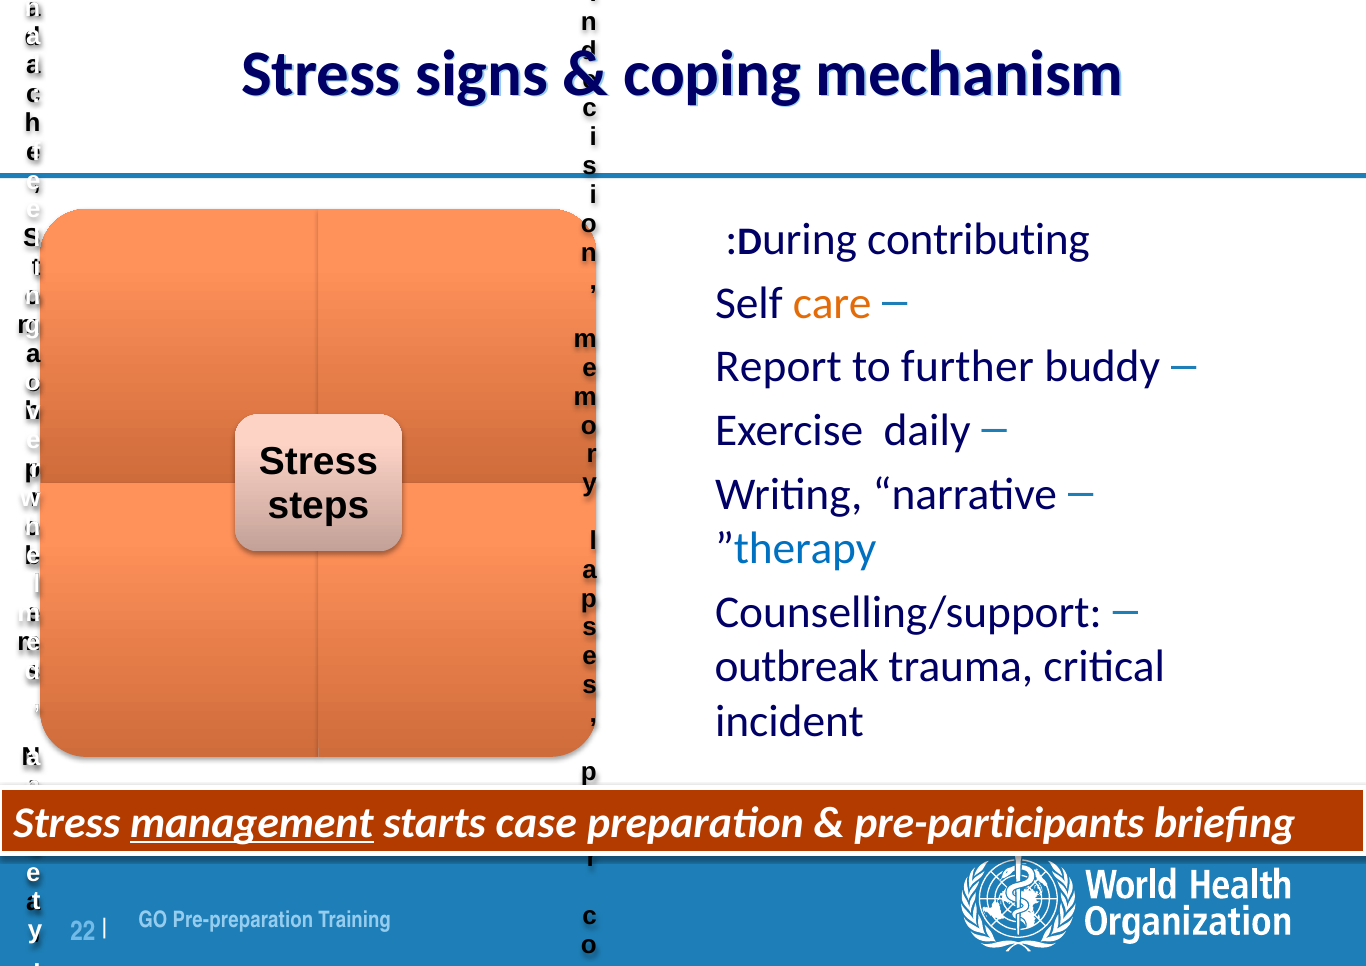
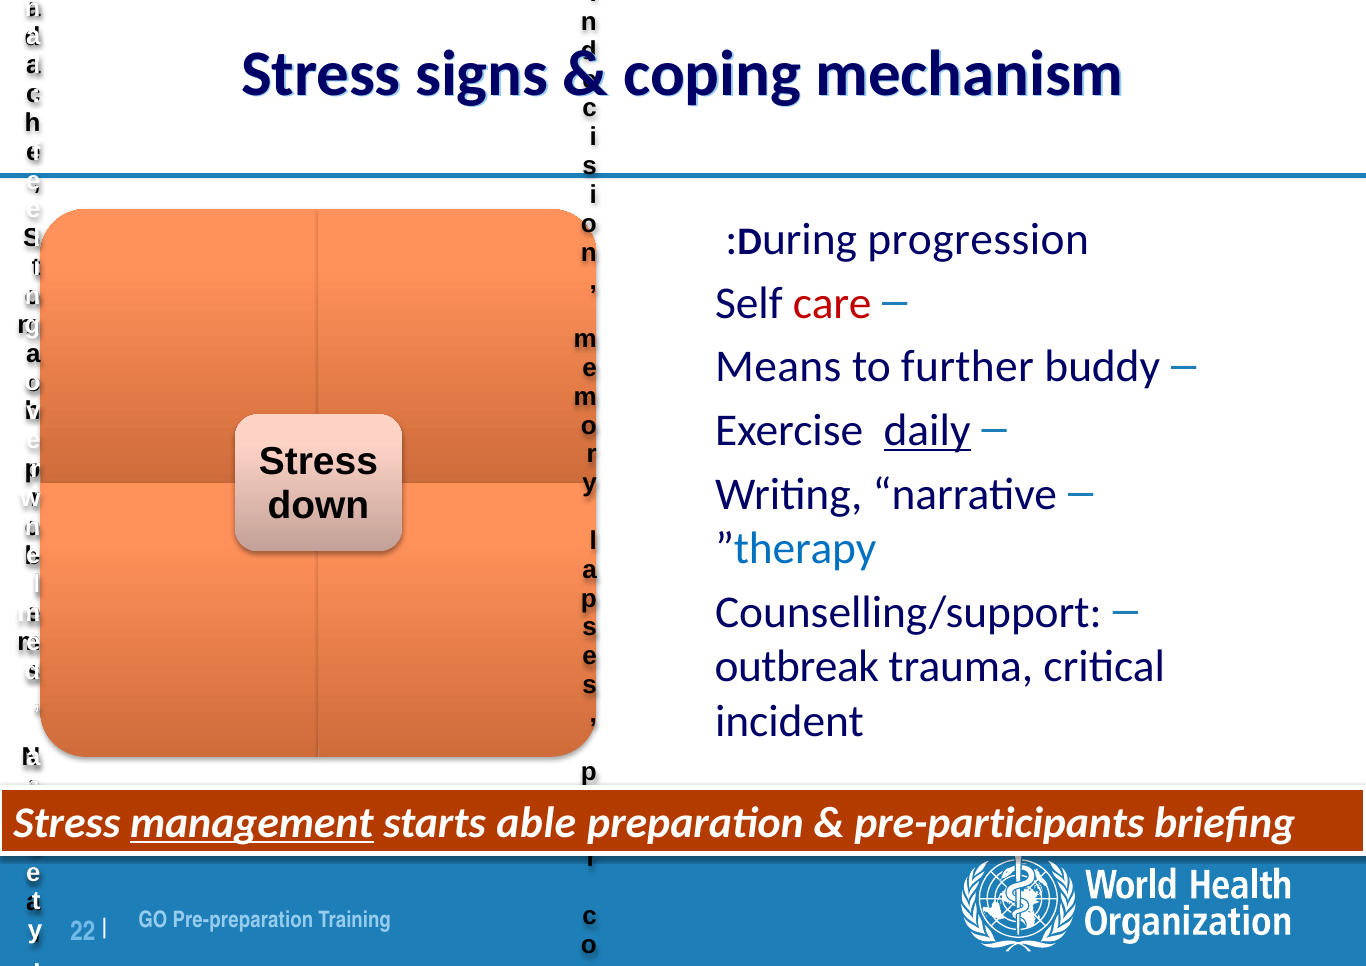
contributing: contributing -> progression
care colour: orange -> red
Report: Report -> Means
daily underline: none -> present
steps: steps -> down
case: case -> able
